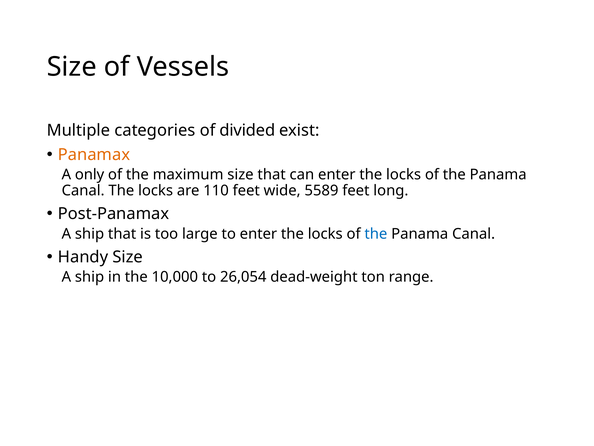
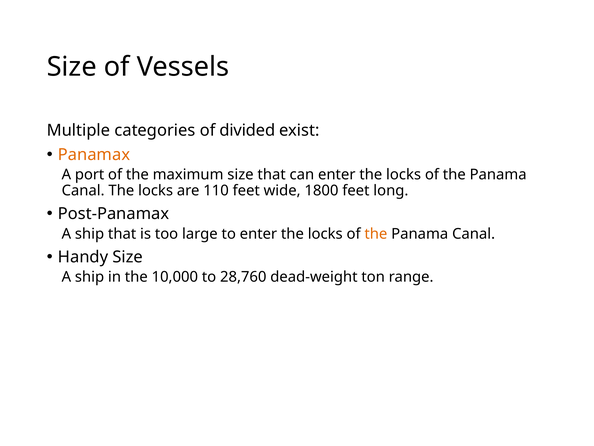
only: only -> port
5589: 5589 -> 1800
the at (376, 234) colour: blue -> orange
26,054: 26,054 -> 28,760
